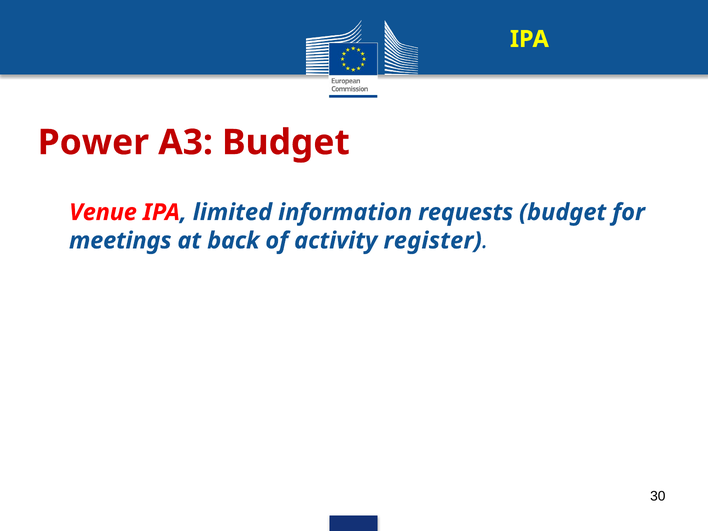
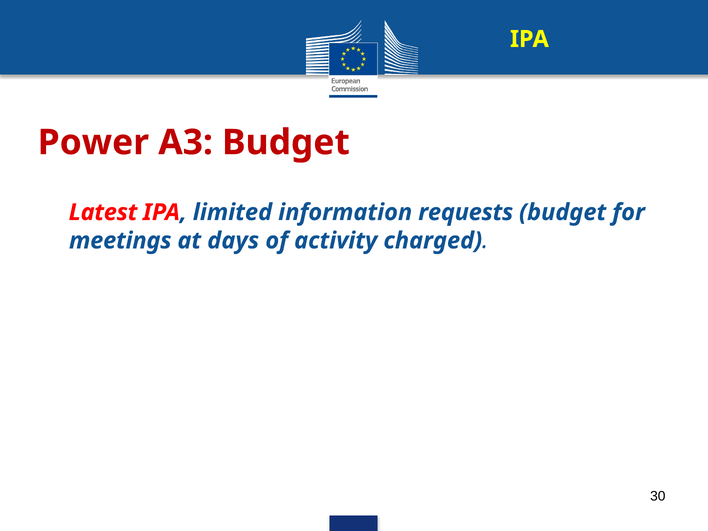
Venue: Venue -> Latest
back: back -> days
register: register -> charged
